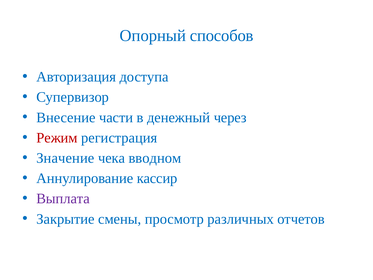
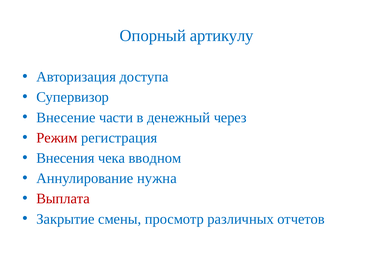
способов: способов -> артикулу
Значение: Значение -> Внесения
кассир: кассир -> нужна
Выплата colour: purple -> red
